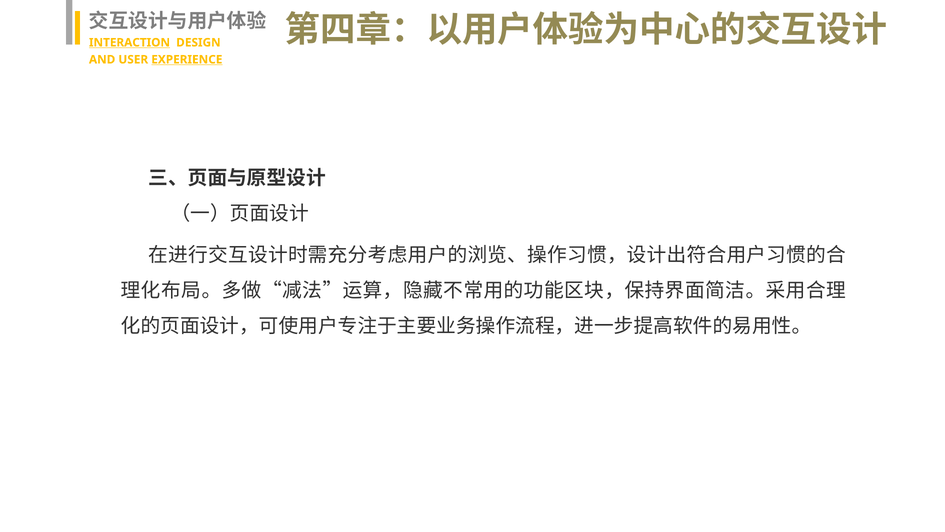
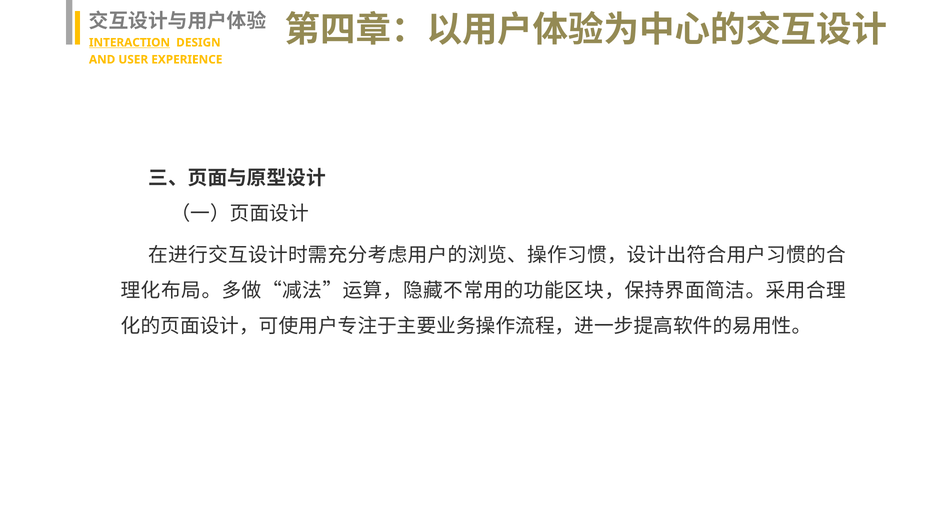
EXPERIENCE underline: present -> none
